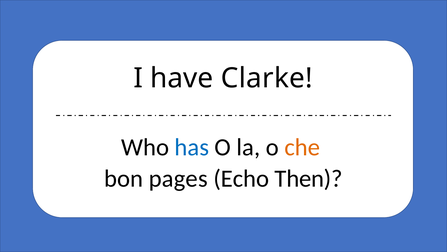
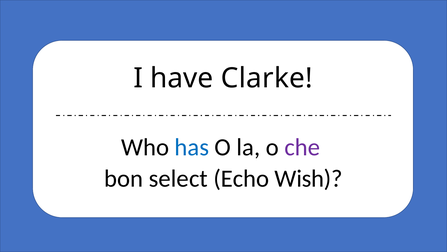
che colour: orange -> purple
pages: pages -> select
Then: Then -> Wish
